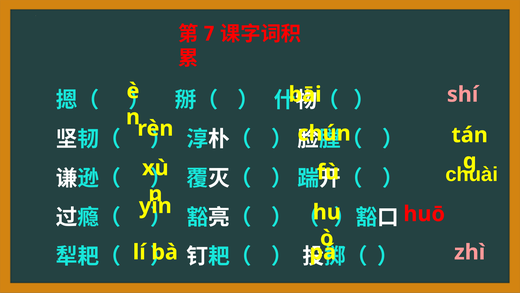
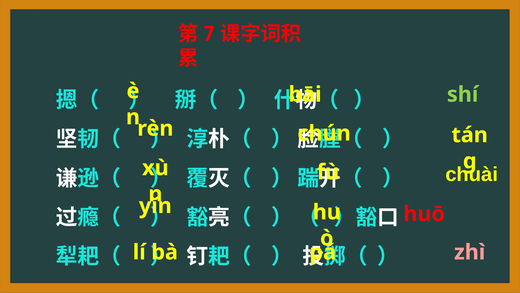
shí colour: pink -> light green
